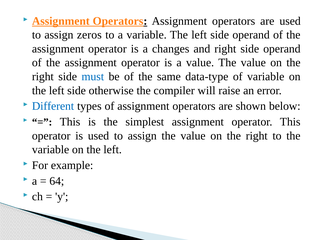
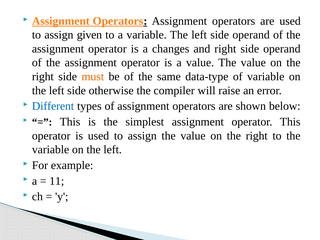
zeros: zeros -> given
must colour: blue -> orange
64: 64 -> 11
